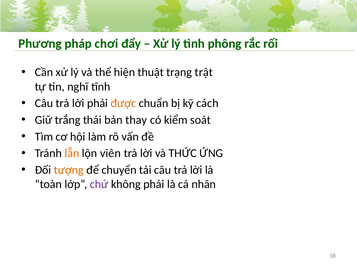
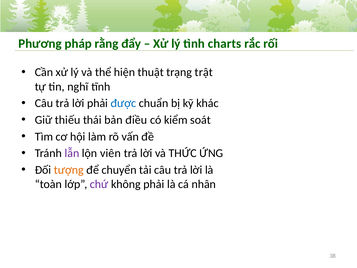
chơi: chơi -> rằng
phông: phông -> charts
được colour: orange -> blue
cách: cách -> khác
trắng: trắng -> thiếu
thay: thay -> điều
lẫn colour: orange -> purple
